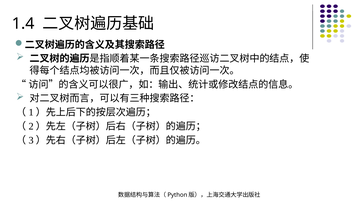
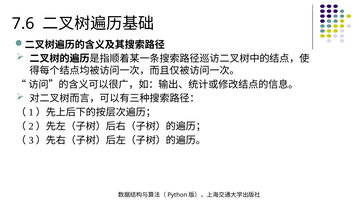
1.4: 1.4 -> 7.6
